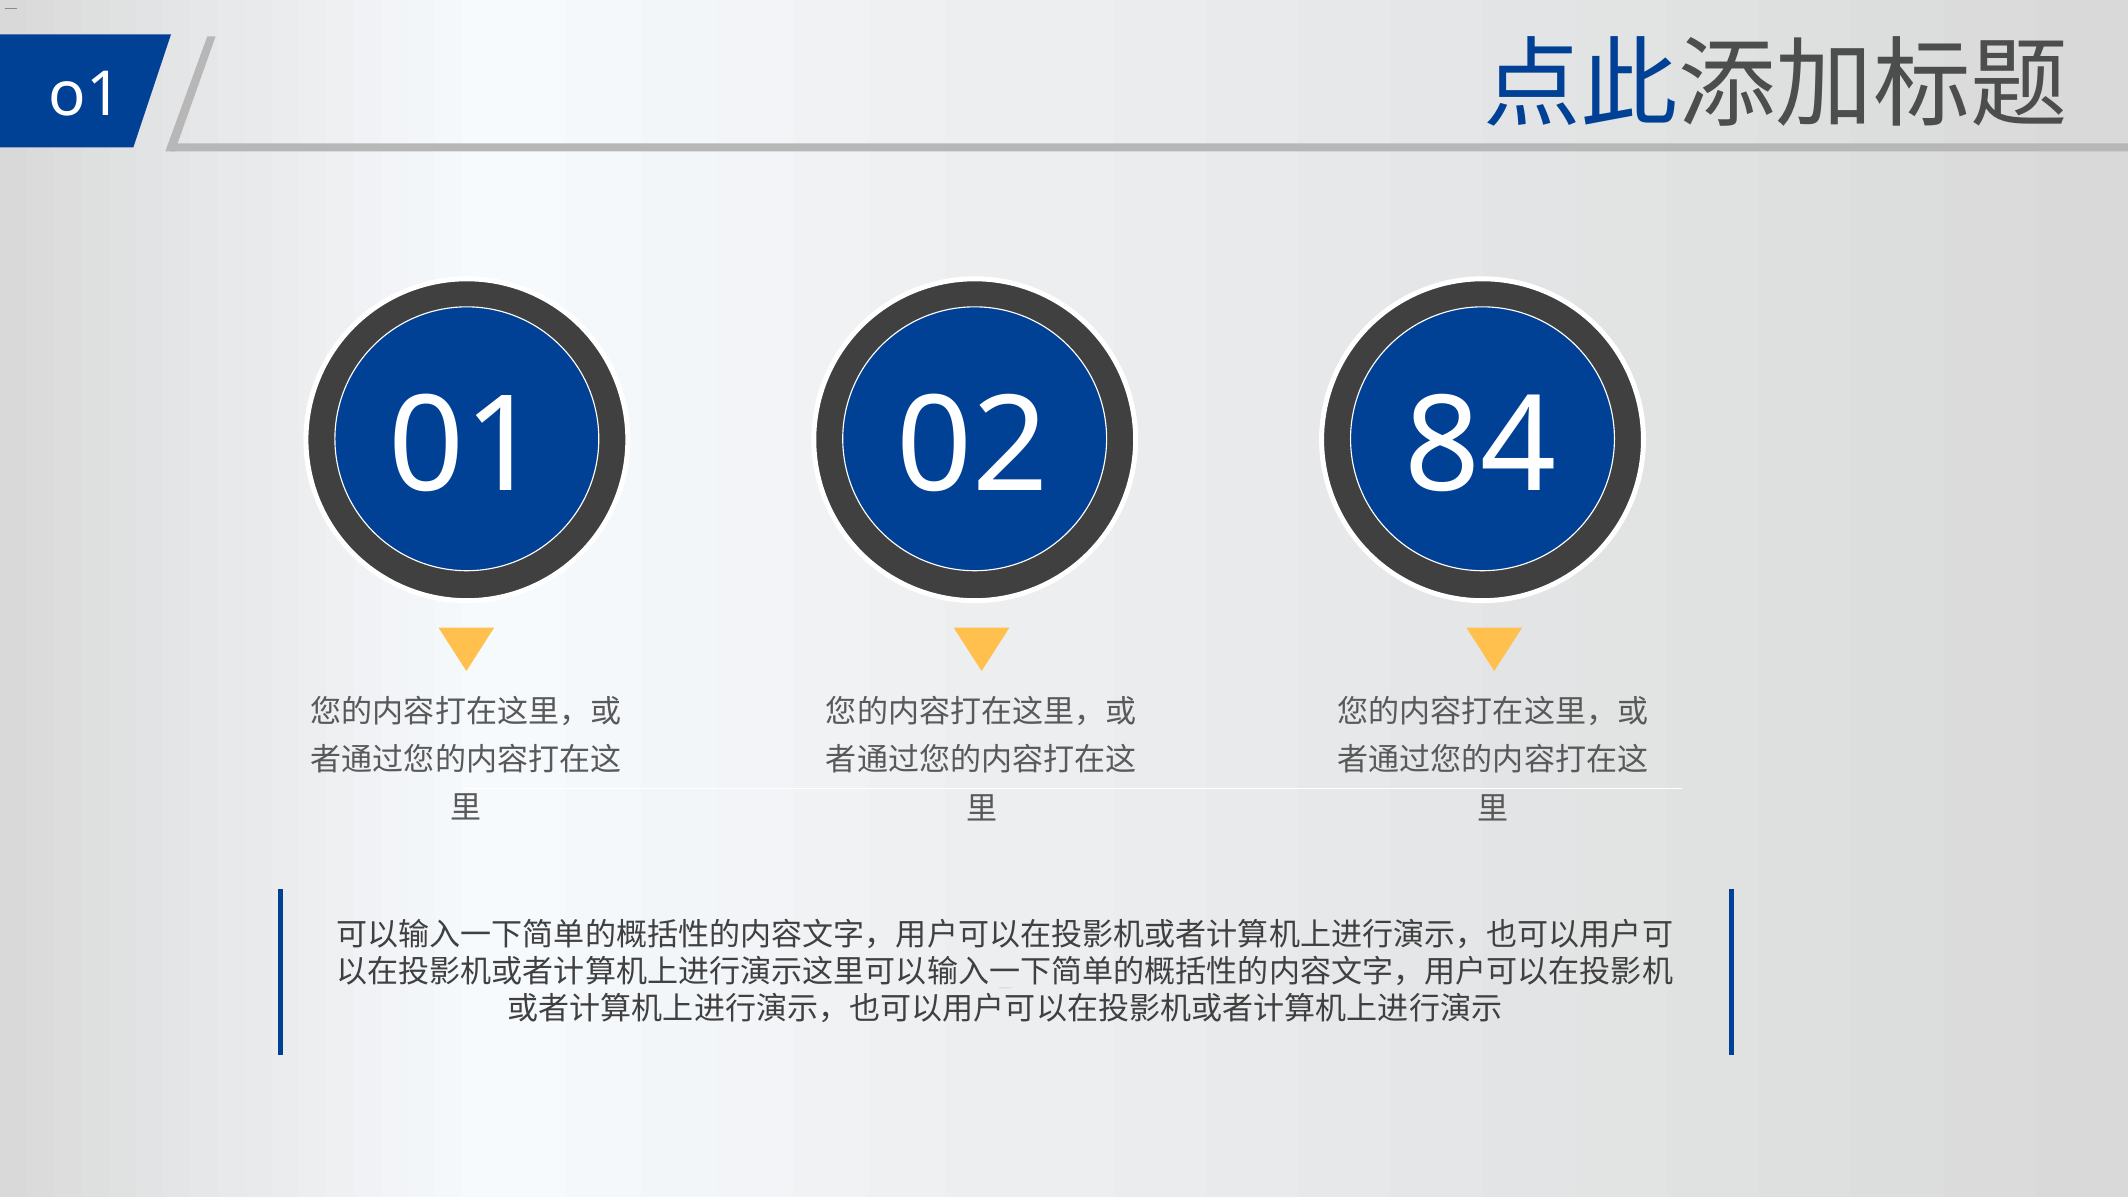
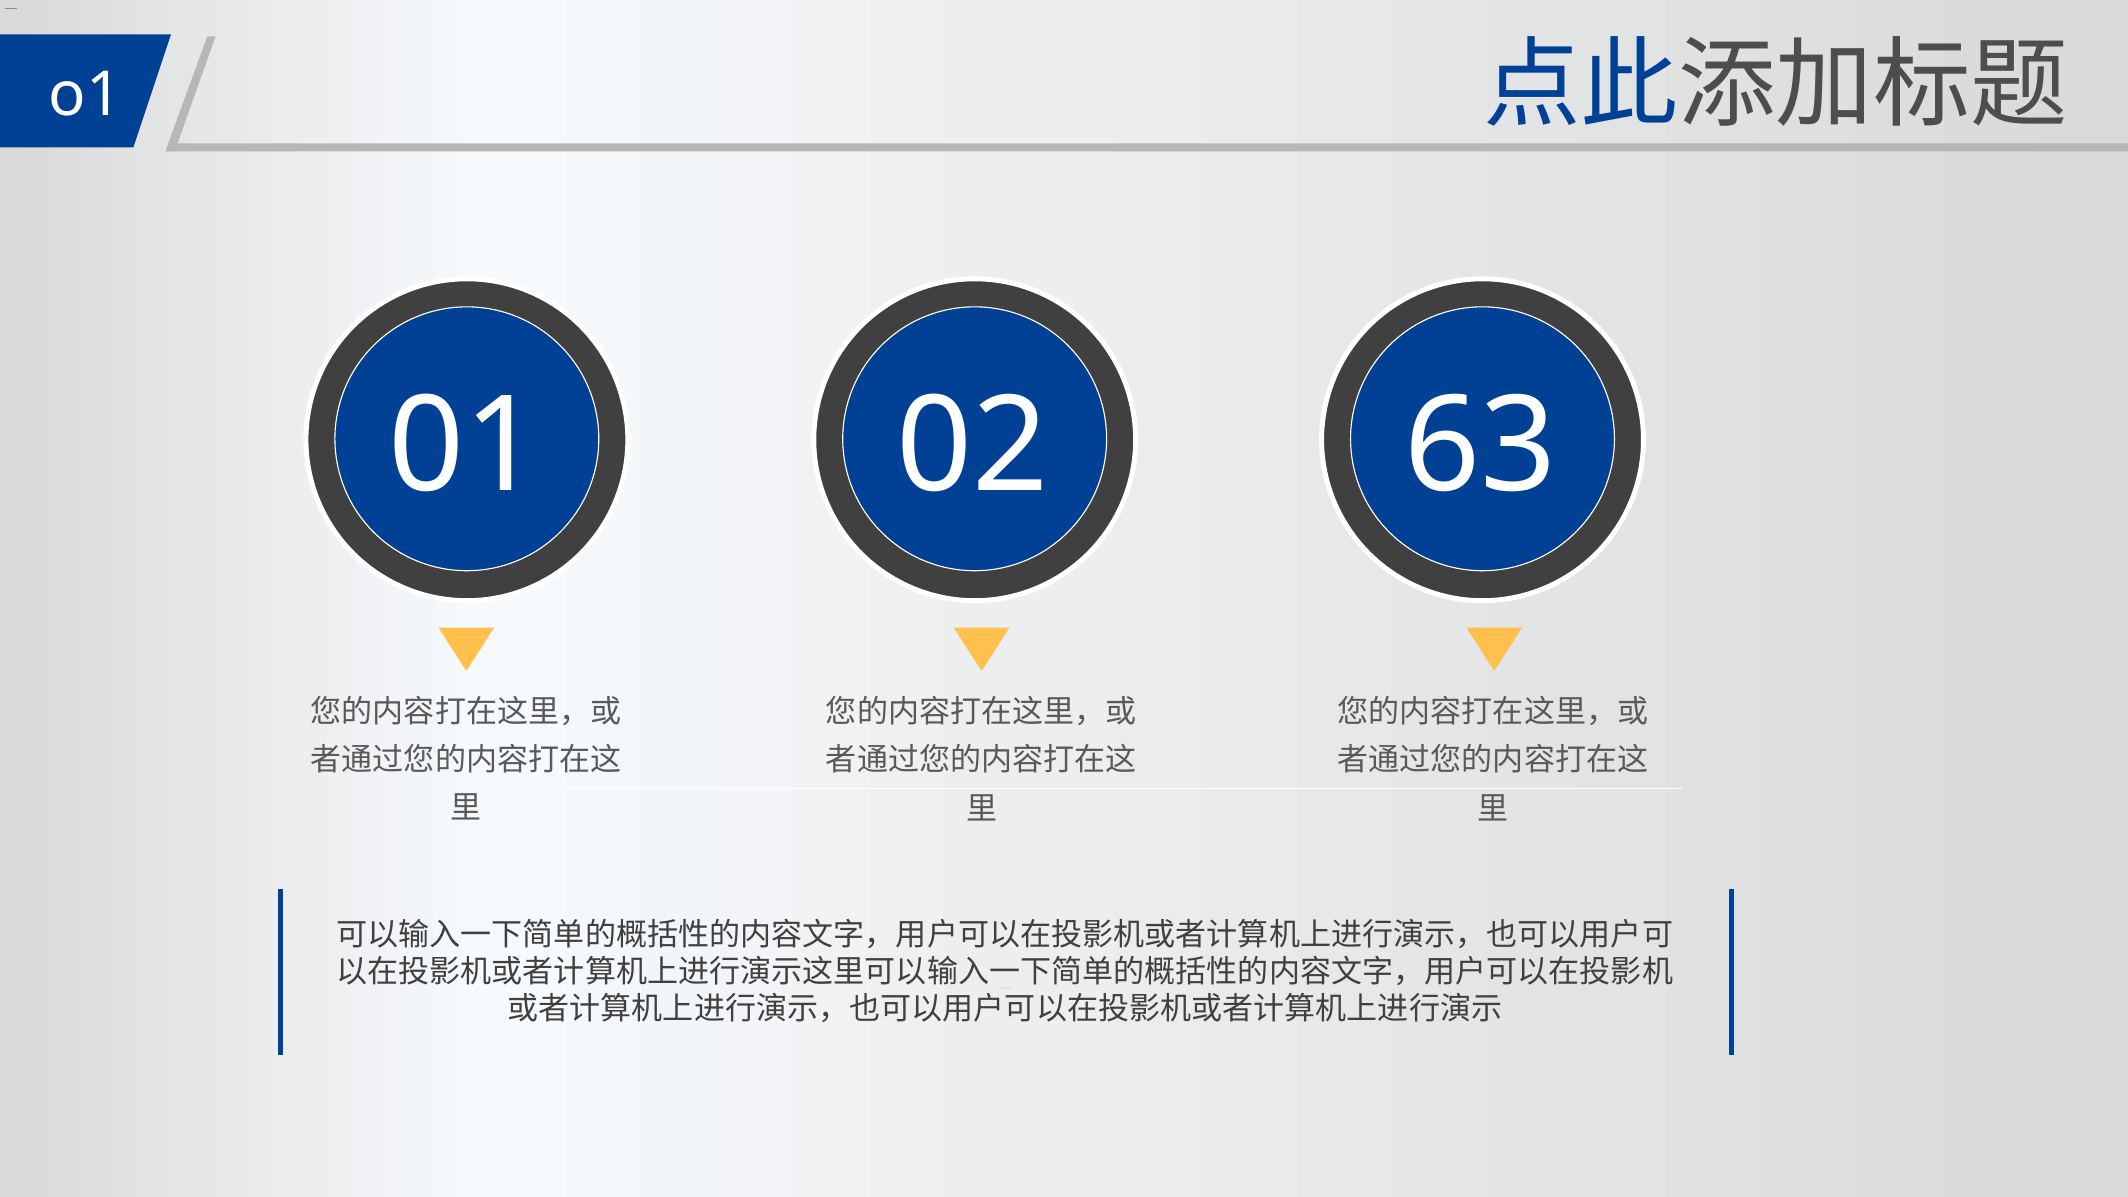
84: 84 -> 63
